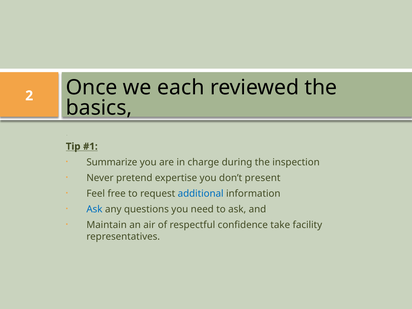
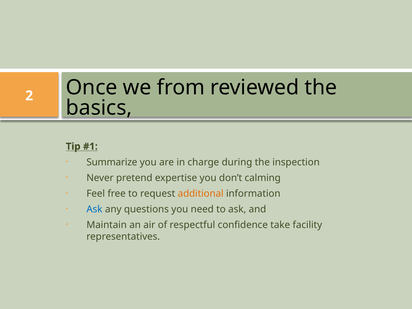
each: each -> from
present: present -> calming
additional colour: blue -> orange
